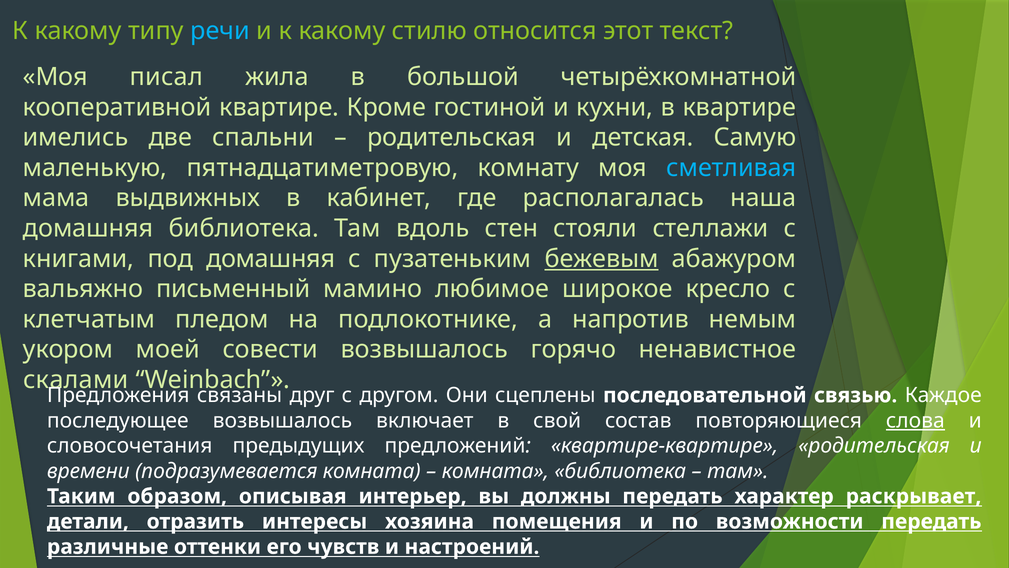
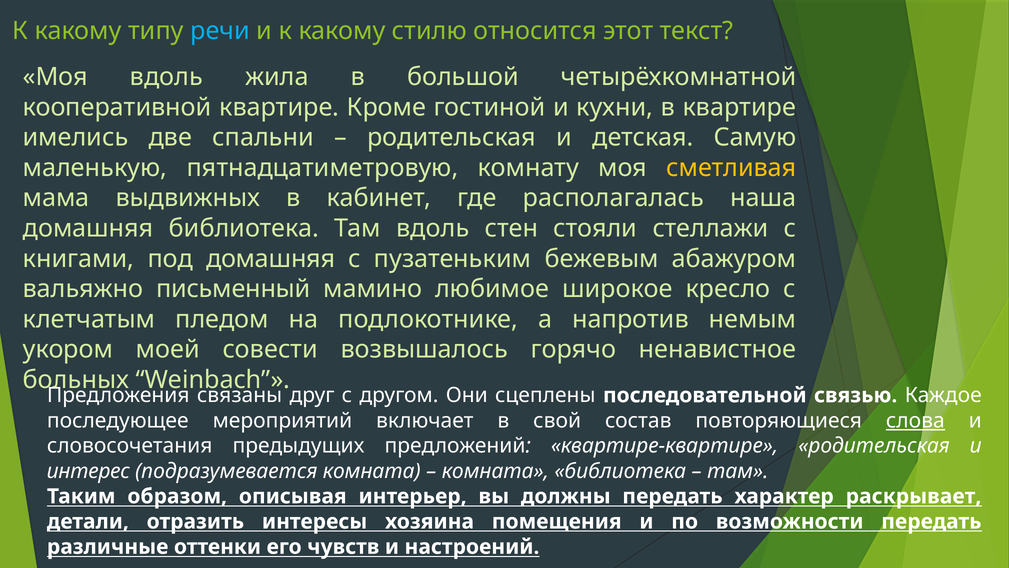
Моя писал: писал -> вдоль
сметливая colour: light blue -> yellow
бежевым underline: present -> none
скалами: скалами -> больных
последующее возвышалось: возвышалось -> мероприятий
времени: времени -> интерес
